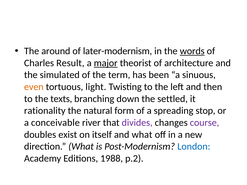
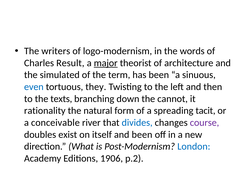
around: around -> writers
later-modernism: later-modernism -> logo-modernism
words underline: present -> none
even colour: orange -> blue
light: light -> they
settled: settled -> cannot
stop: stop -> tacit
divides colour: purple -> blue
and what: what -> been
1988: 1988 -> 1906
